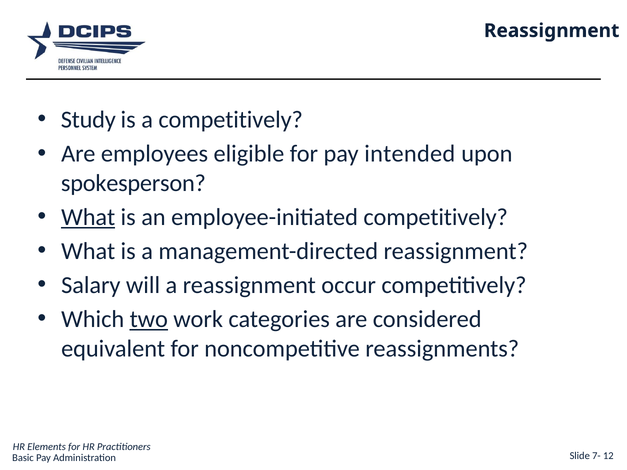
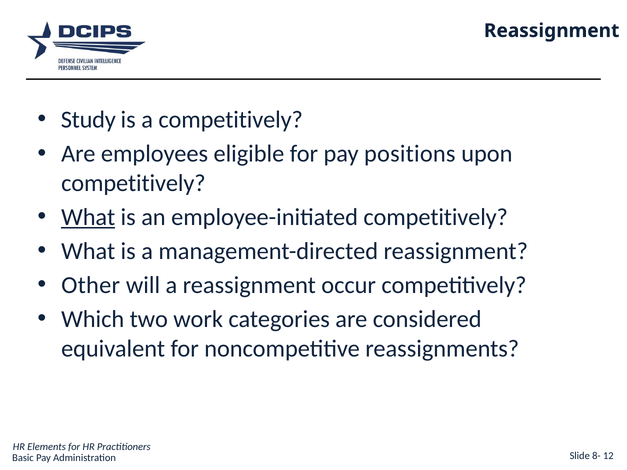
intended: intended -> positions
spokesperson at (133, 183): spokesperson -> competitively
Salary: Salary -> Other
two underline: present -> none
7-: 7- -> 8-
